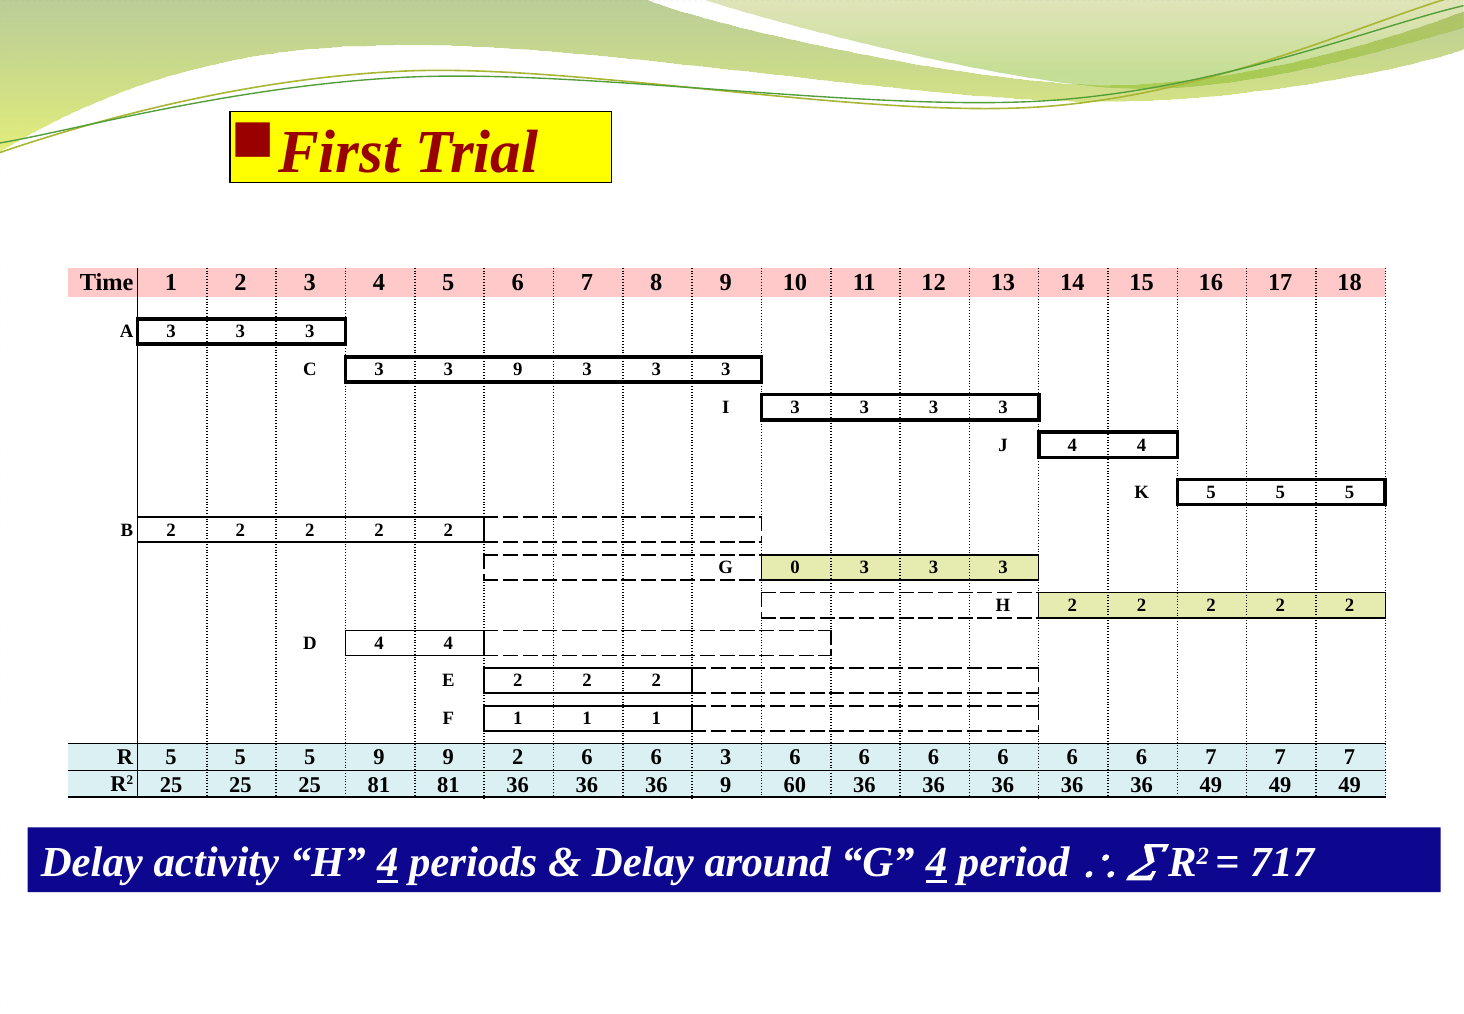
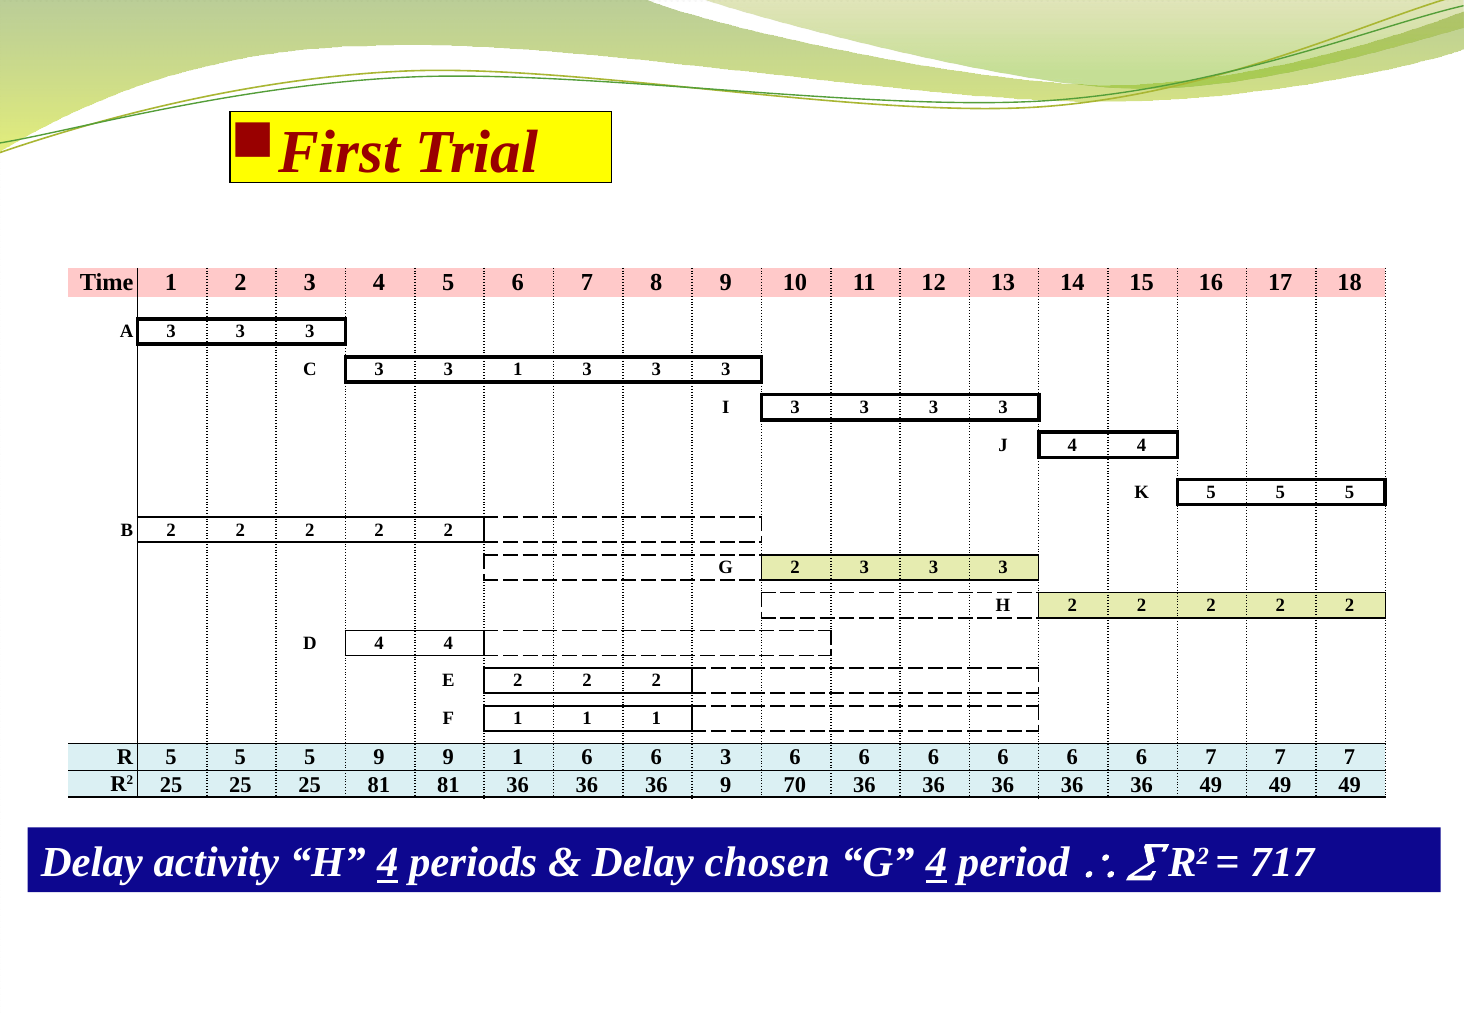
3 9: 9 -> 1
G 0: 0 -> 2
9 2: 2 -> 1
60: 60 -> 70
around: around -> chosen
